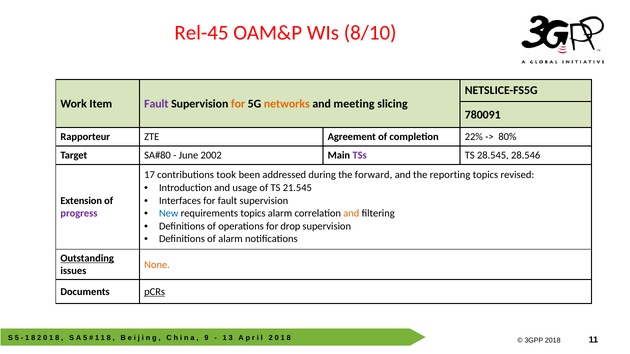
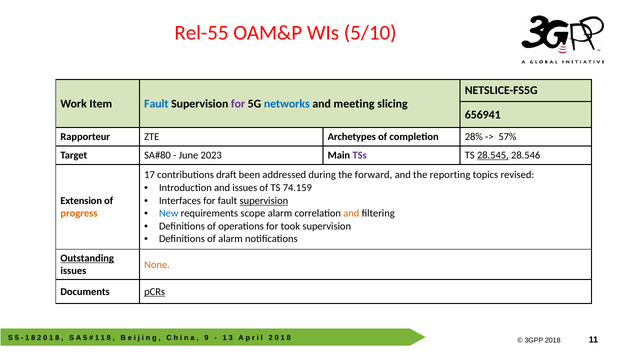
Rel-45: Rel-45 -> Rel-55
8/10: 8/10 -> 5/10
Fault at (156, 104) colour: purple -> blue
for at (238, 104) colour: orange -> purple
networks colour: orange -> blue
780091: 780091 -> 656941
Agreement: Agreement -> Archetypes
22%: 22% -> 28%
80%: 80% -> 57%
2002: 2002 -> 2023
28.545 underline: none -> present
took: took -> draft
and usage: usage -> issues
21.545: 21.545 -> 74.159
supervision at (264, 201) underline: none -> present
requirements topics: topics -> scope
progress colour: purple -> orange
drop: drop -> took
